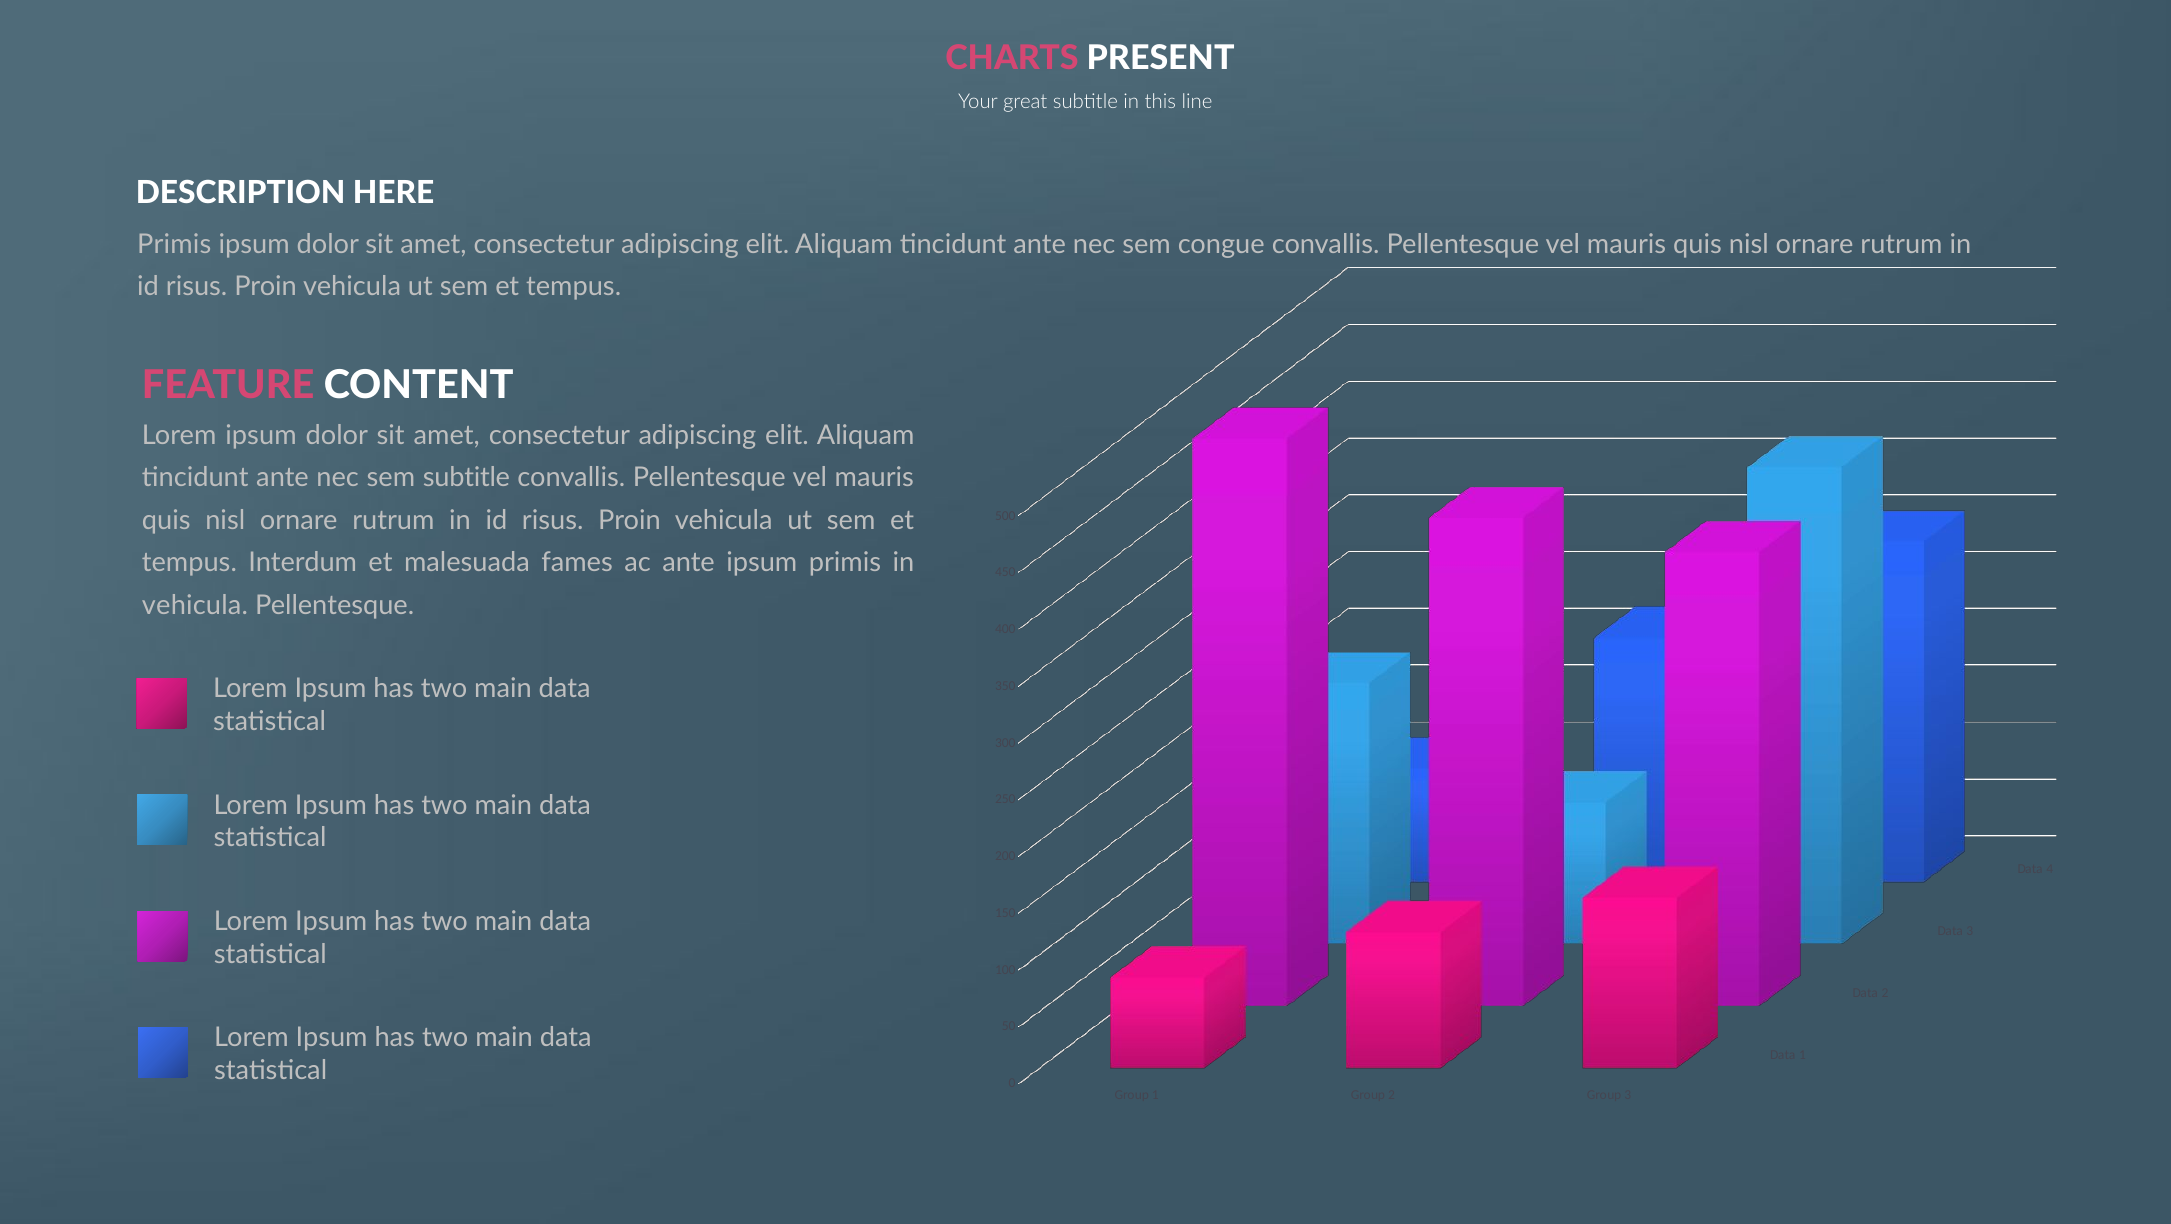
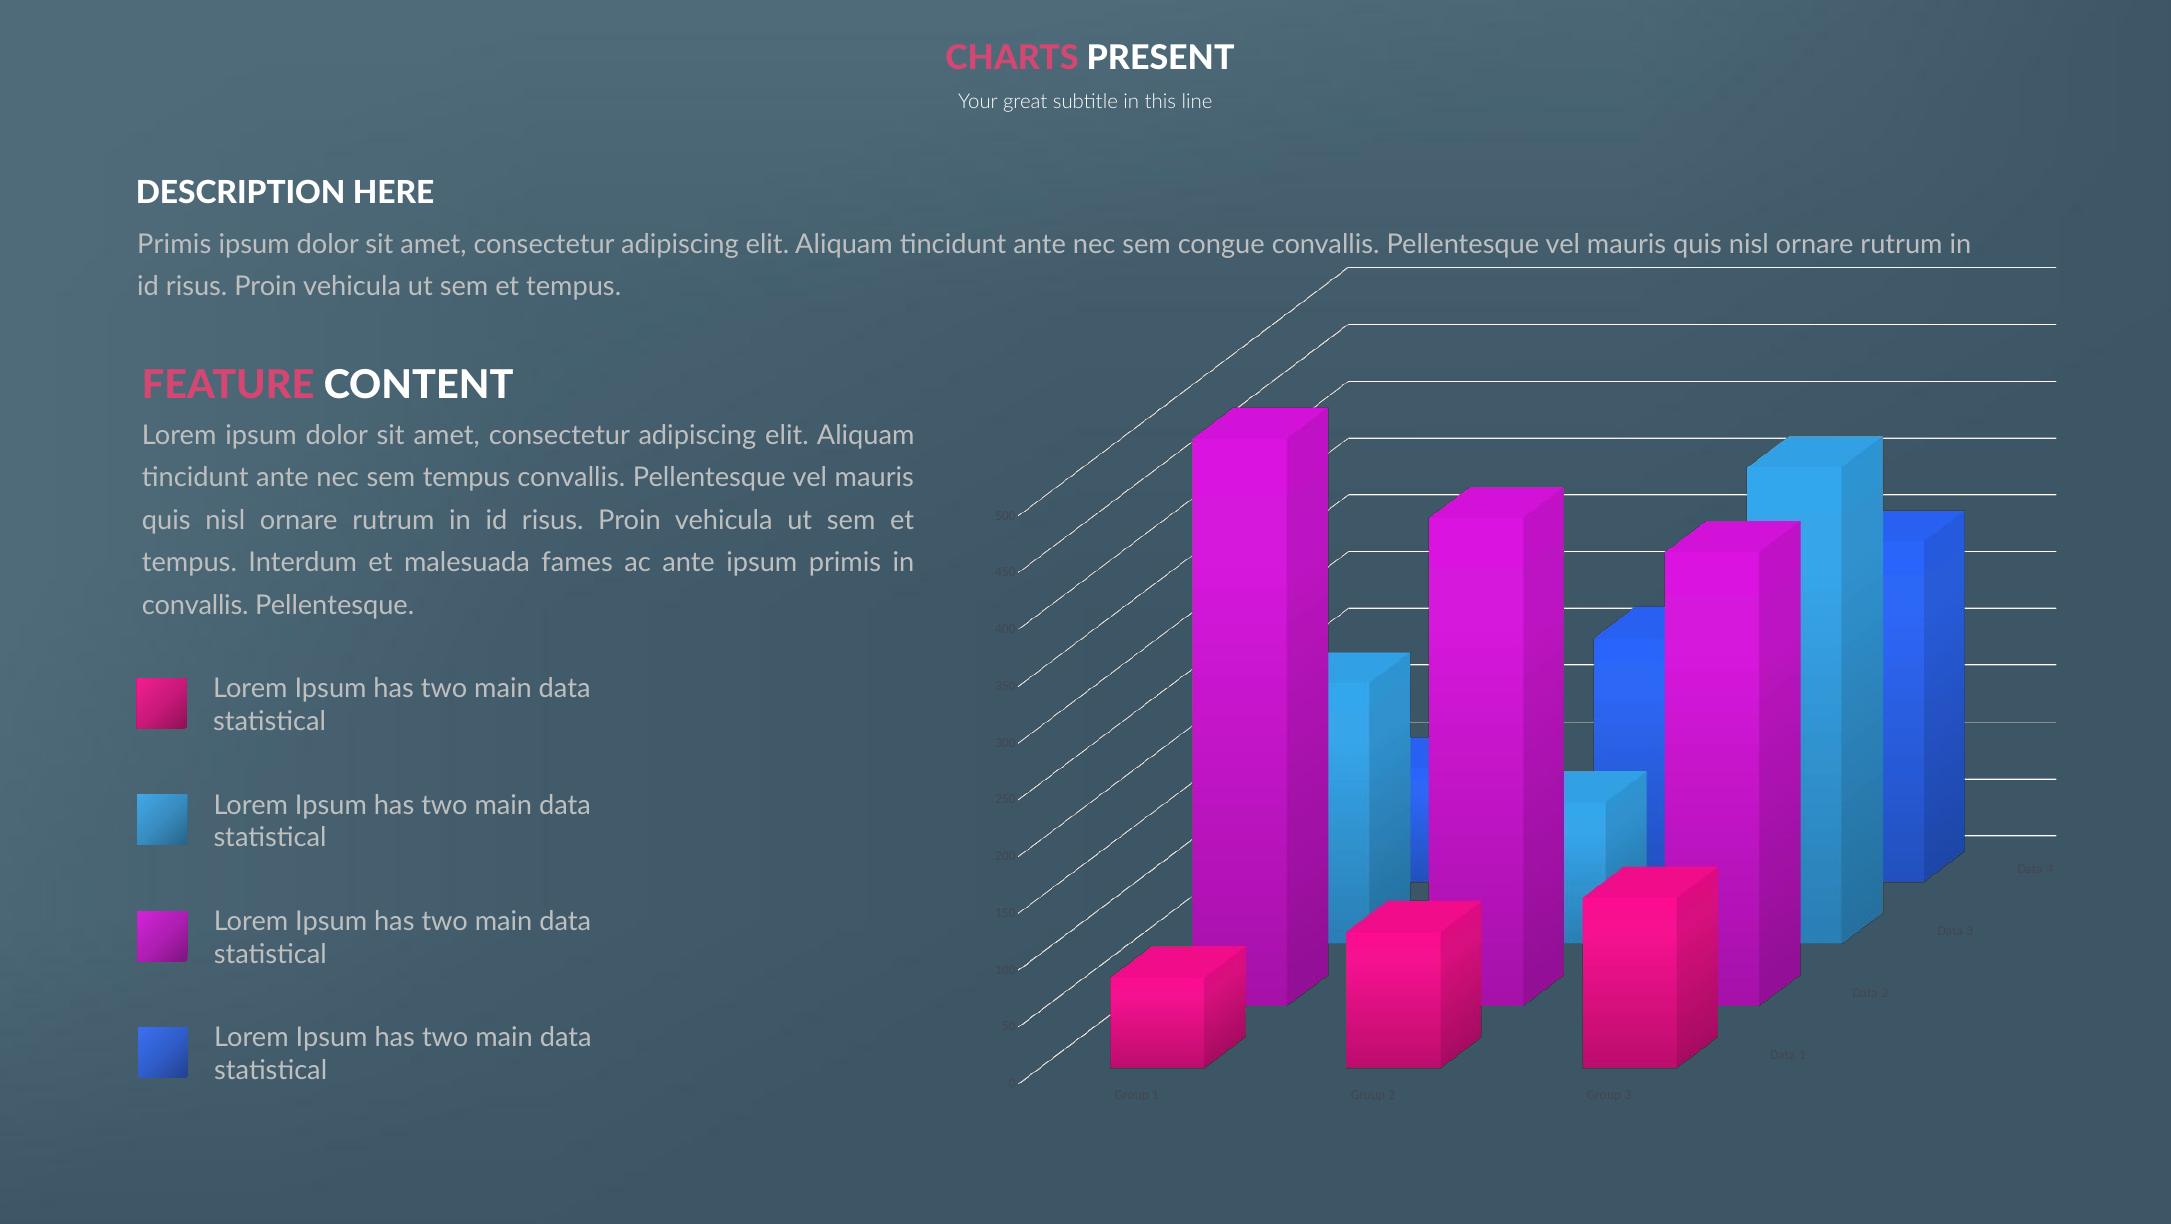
sem subtitle: subtitle -> tempus
vehicula at (195, 605): vehicula -> convallis
